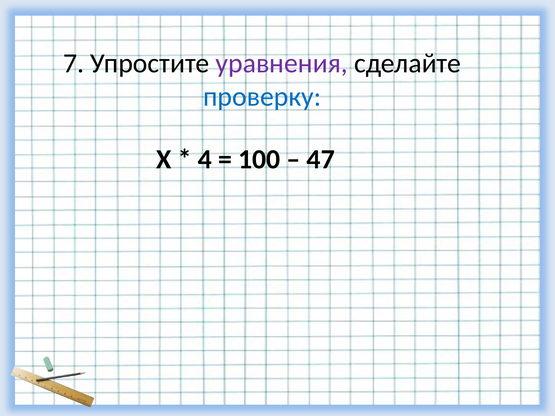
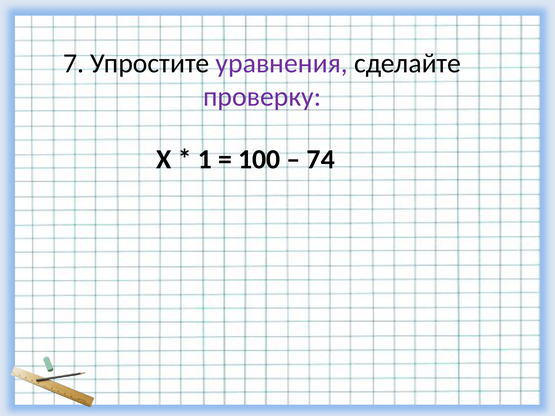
проверку colour: blue -> purple
4: 4 -> 1
47: 47 -> 74
